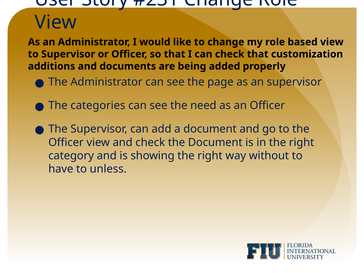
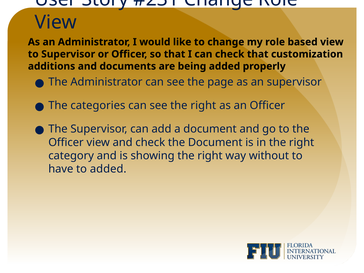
see the need: need -> right
to unless: unless -> added
